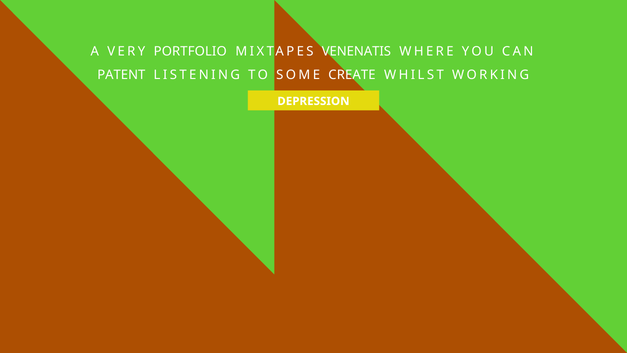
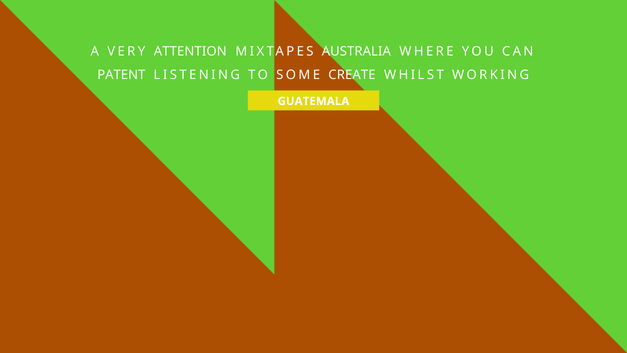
PORTFOLIO: PORTFOLIO -> ATTENTION
VENENATIS: VENENATIS -> AUSTRALIA
DEPRESSION: DEPRESSION -> GUATEMALA
